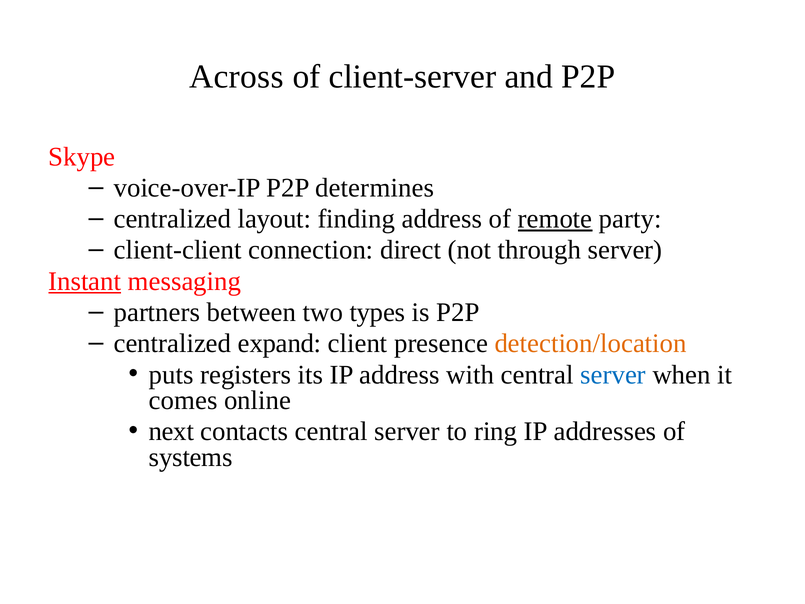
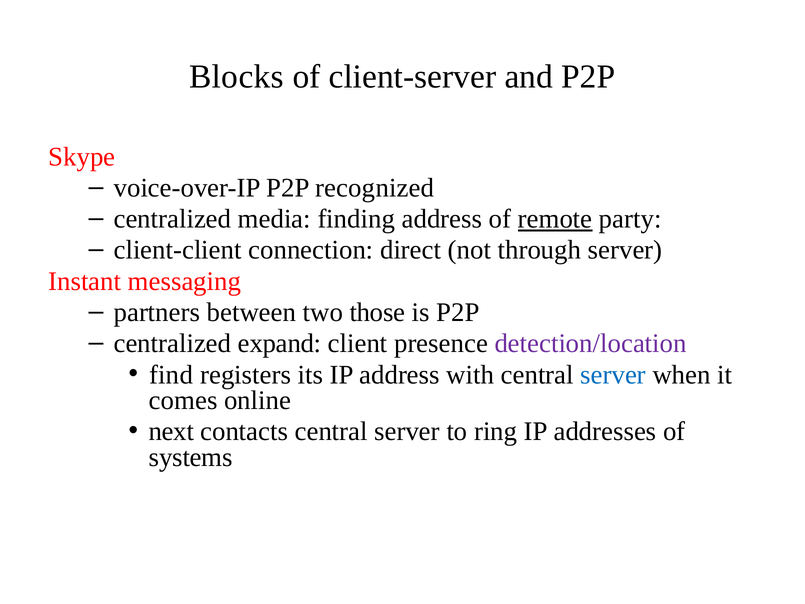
Across: Across -> Blocks
determines: determines -> recognized
layout: layout -> media
Instant underline: present -> none
types: types -> those
detection/location colour: orange -> purple
puts: puts -> find
